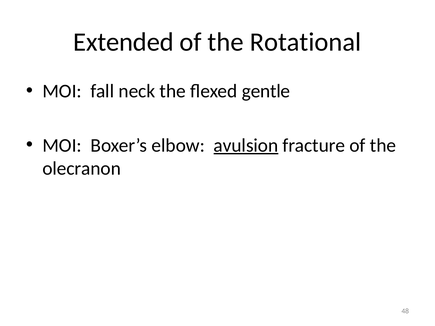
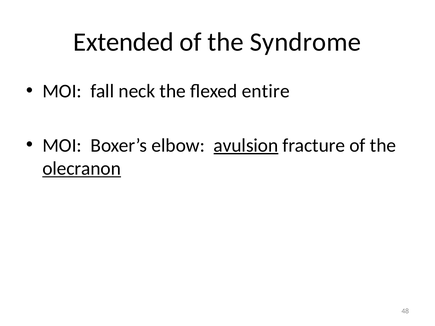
Rotational: Rotational -> Syndrome
gentle: gentle -> entire
olecranon underline: none -> present
